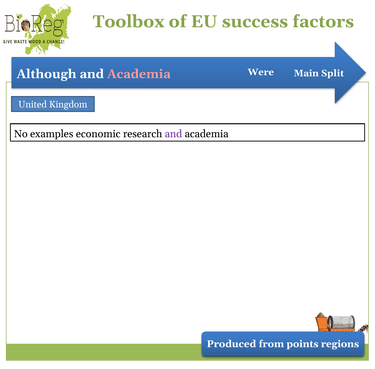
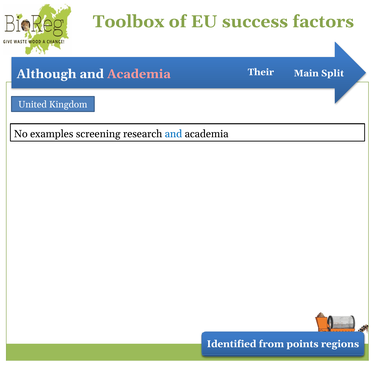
Were: Were -> Their
economic: economic -> screening
and at (173, 134) colour: purple -> blue
Produced: Produced -> Identified
